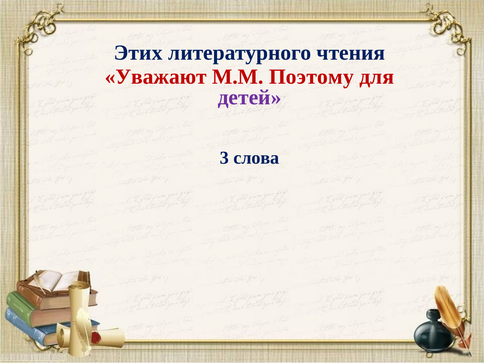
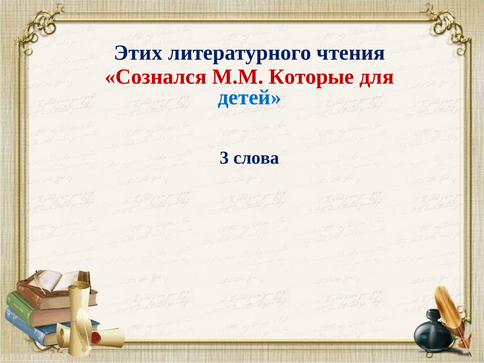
Уважают: Уважают -> Сознался
Поэтому: Поэтому -> Которые
детей colour: purple -> blue
